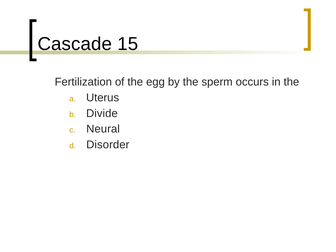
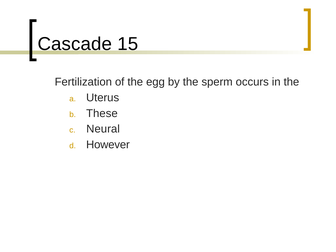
Divide: Divide -> These
Disorder: Disorder -> However
